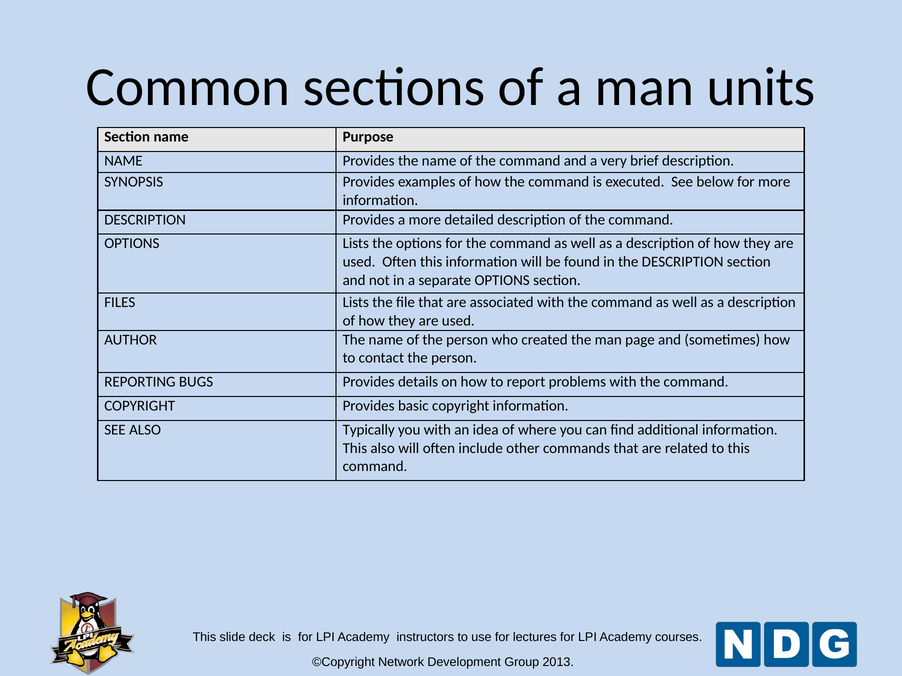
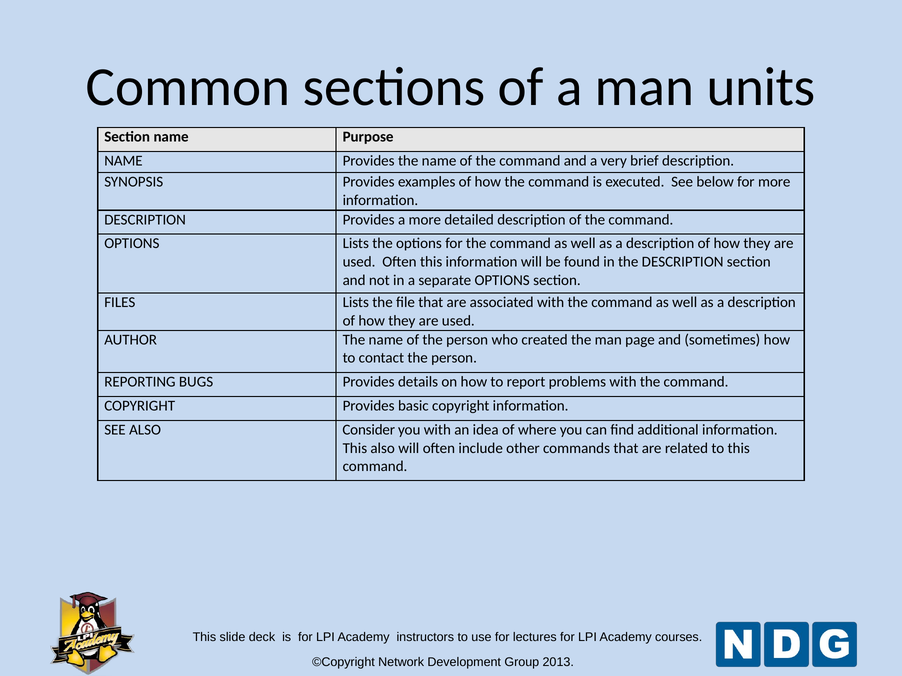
Typically: Typically -> Consider
